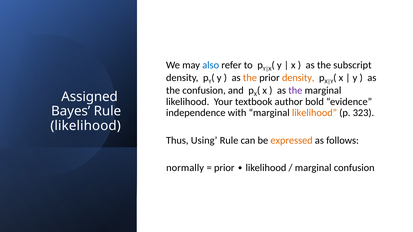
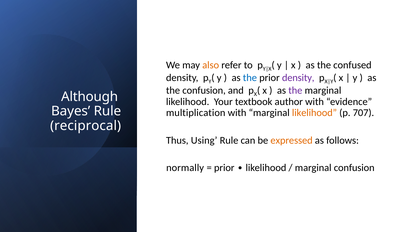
also colour: blue -> orange
subscript: subscript -> confused
the at (250, 78) colour: orange -> blue
density at (298, 78) colour: orange -> purple
Assigned: Assigned -> Although
author bold: bold -> with
independence: independence -> multiplication
323: 323 -> 707
likelihood at (86, 126): likelihood -> reciprocal
